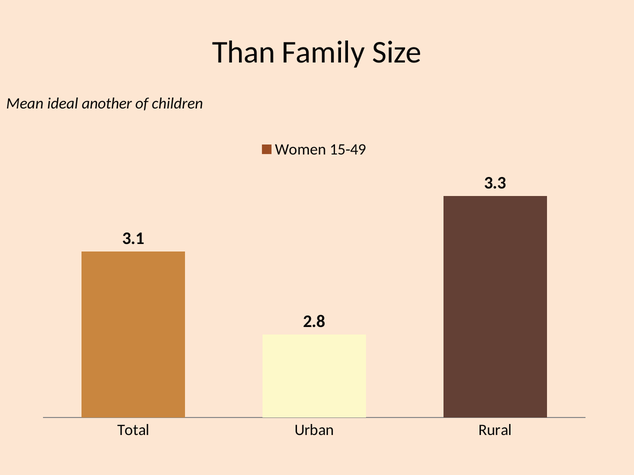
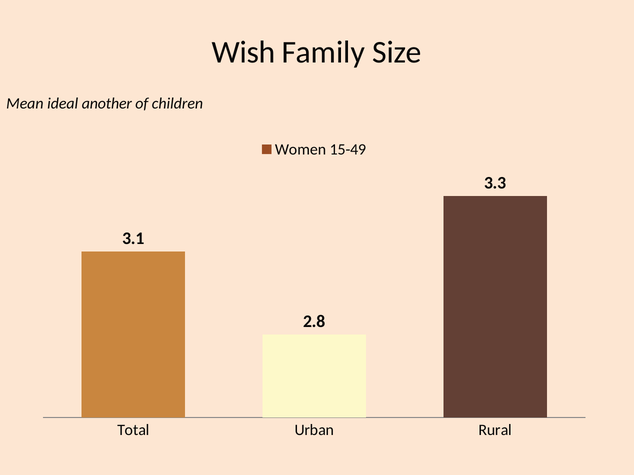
Than: Than -> Wish
